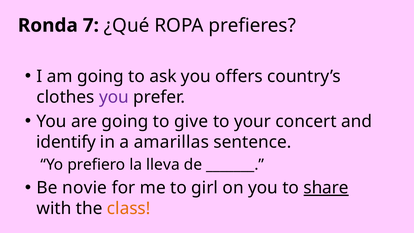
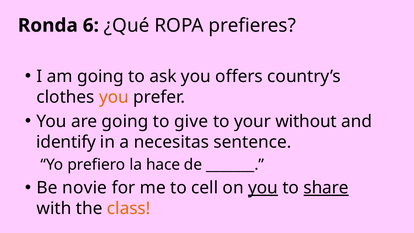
7: 7 -> 6
you at (114, 97) colour: purple -> orange
concert: concert -> without
amarillas: amarillas -> necesitas
lleva: lleva -> hace
girl: girl -> cell
you at (263, 188) underline: none -> present
